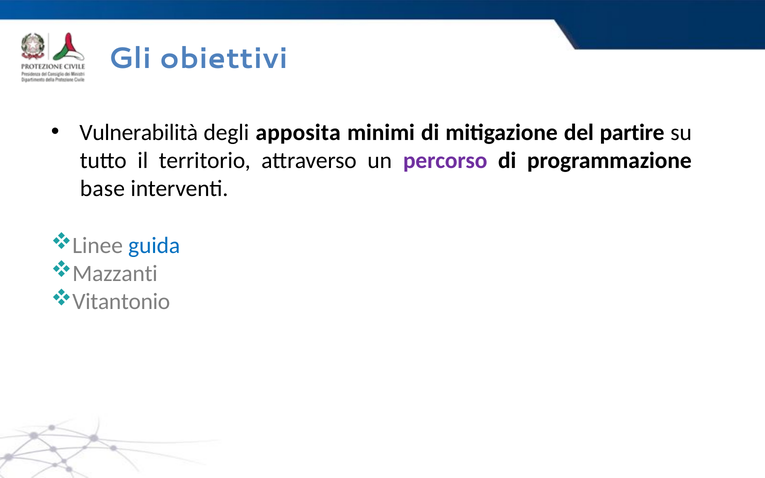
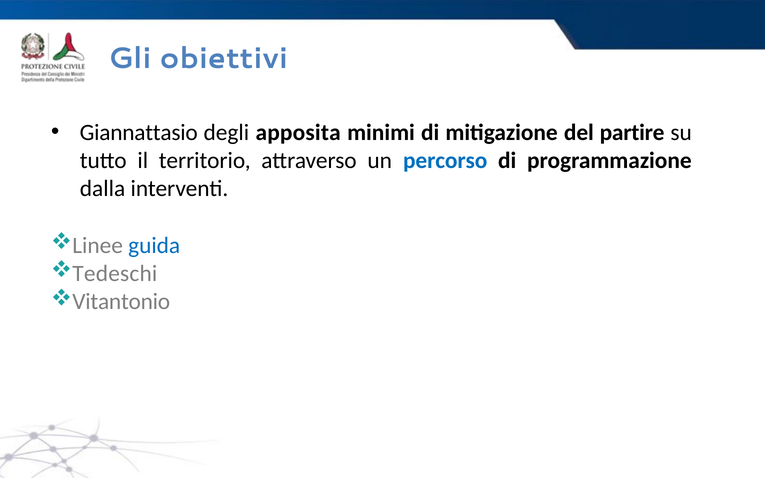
Vulnerabilità: Vulnerabilità -> Giannattasio
percorso colour: purple -> blue
base: base -> dalla
Mazzanti: Mazzanti -> Tedeschi
